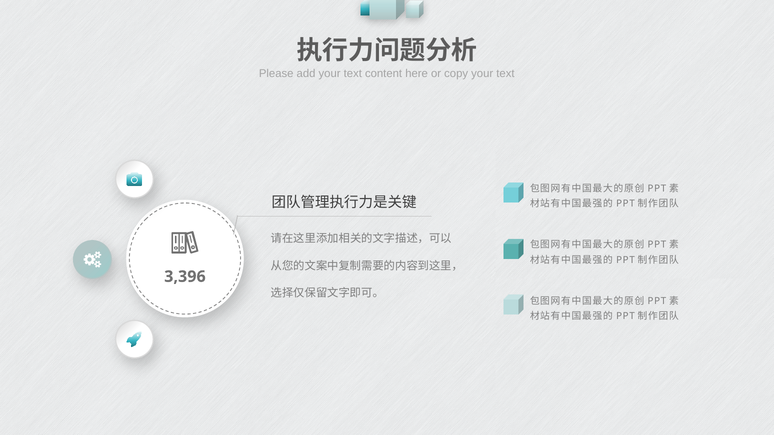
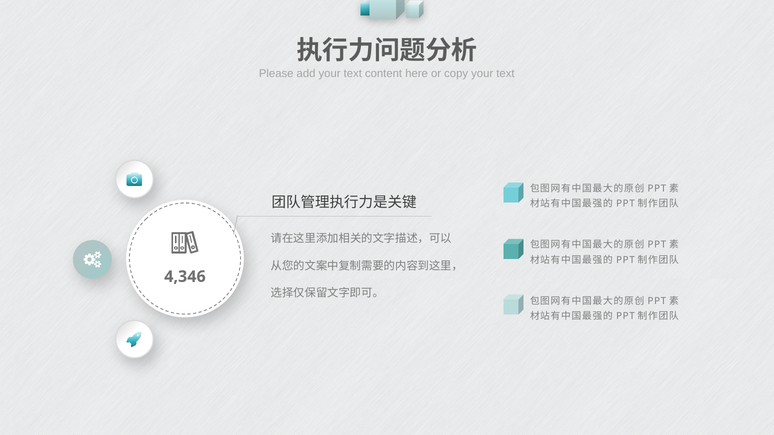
3,396: 3,396 -> 4,346
